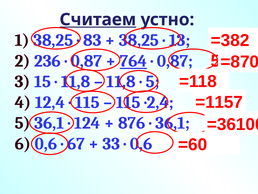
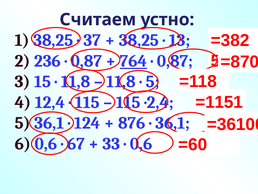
Считаем underline: present -> none
83: 83 -> 37
=1157: =1157 -> =1151
